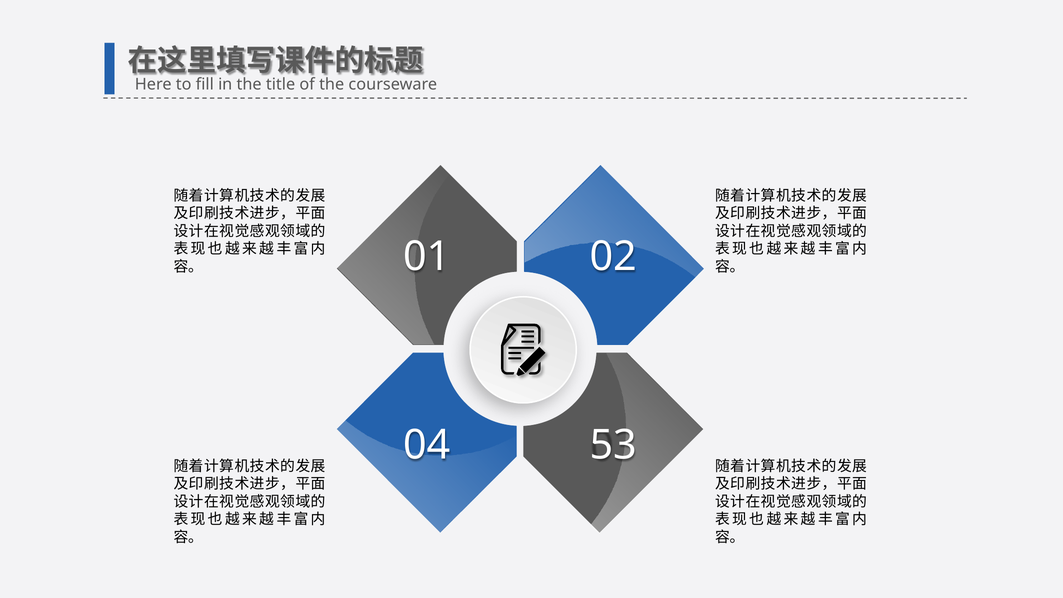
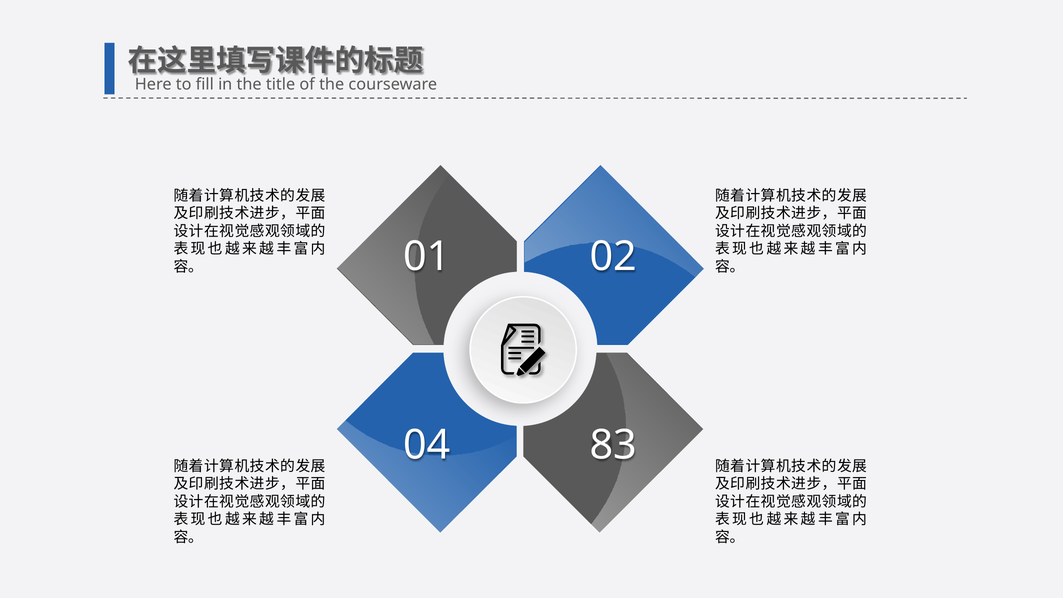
53: 53 -> 83
